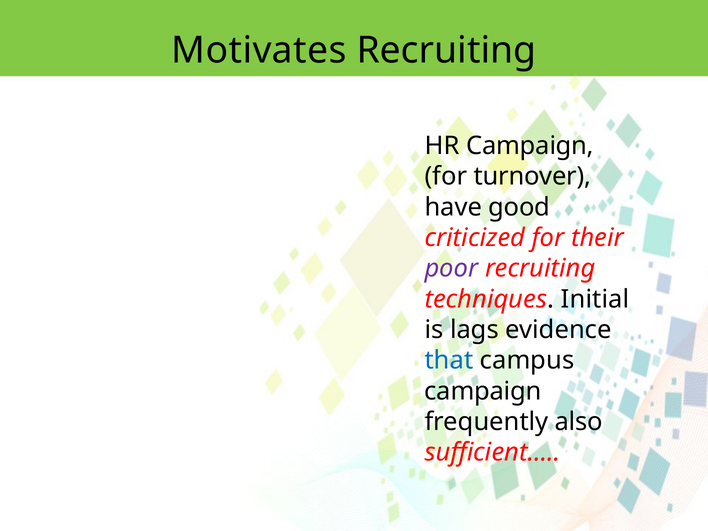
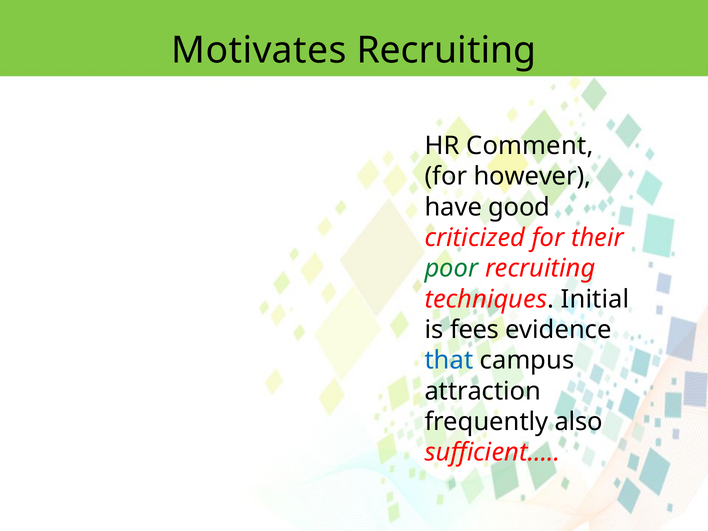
HR Campaign: Campaign -> Comment
turnover: turnover -> however
poor colour: purple -> green
lags: lags -> fees
campaign at (483, 391): campaign -> attraction
